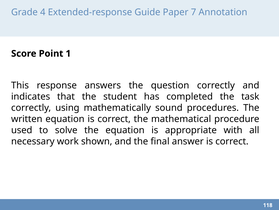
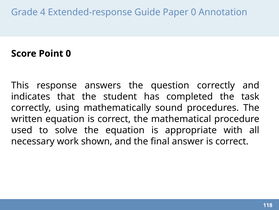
Paper 7: 7 -> 0
Point 1: 1 -> 0
